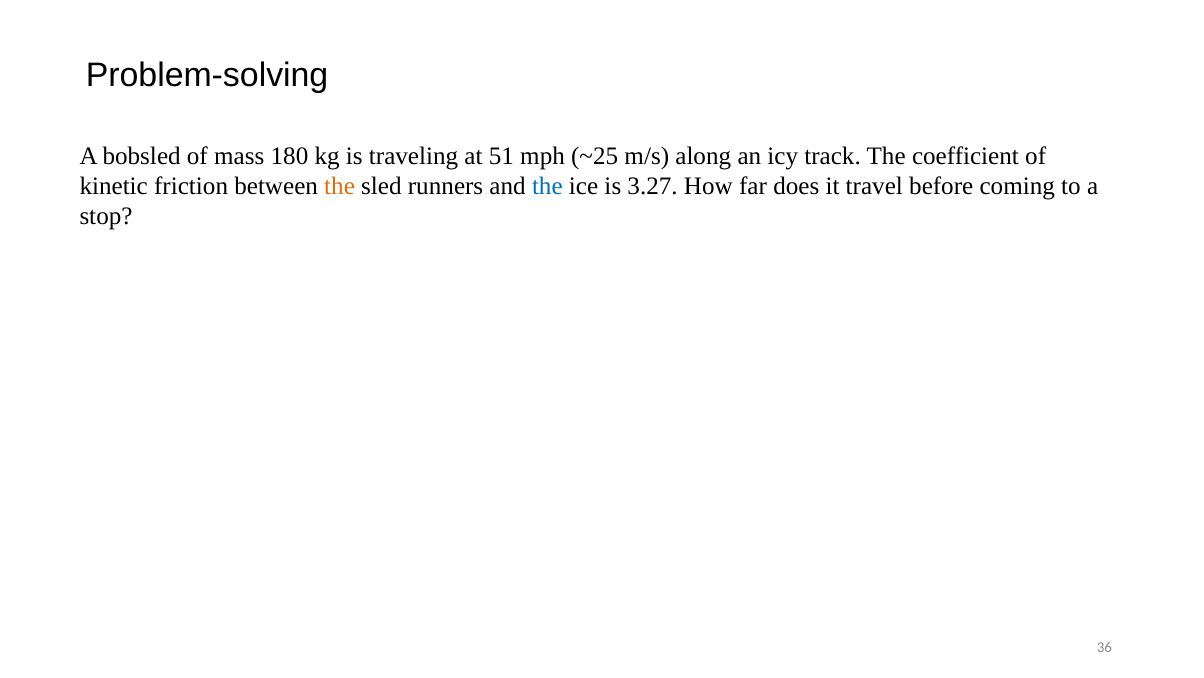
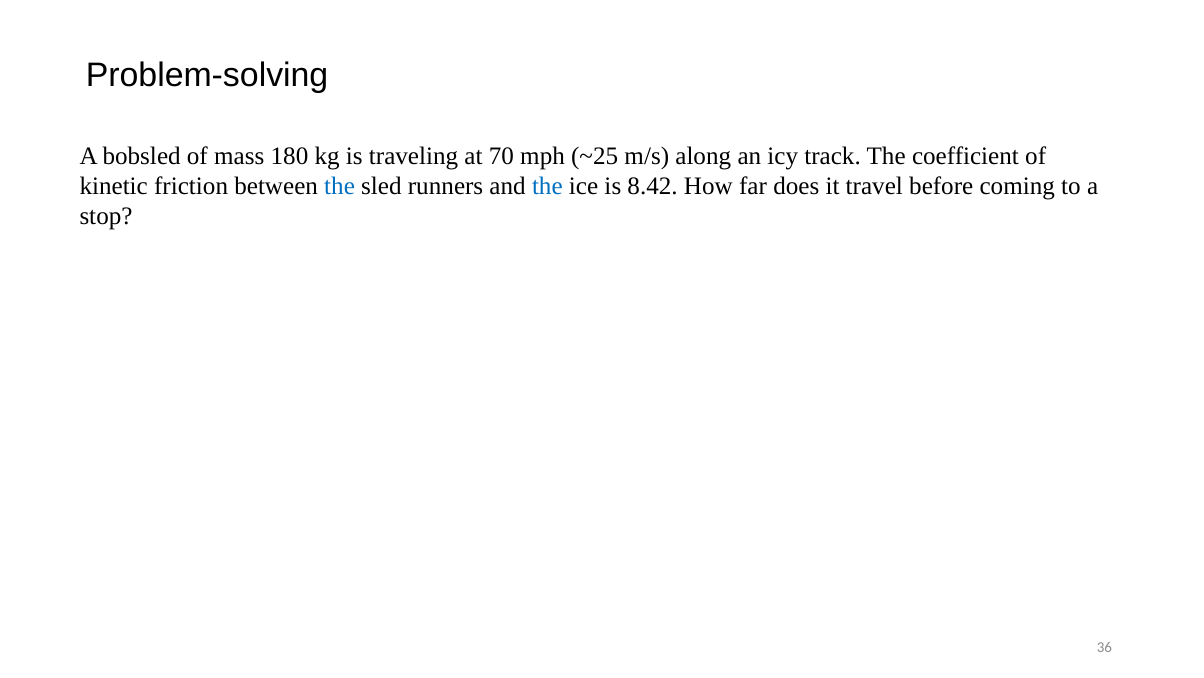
51: 51 -> 70
the at (340, 186) colour: orange -> blue
3.27: 3.27 -> 8.42
